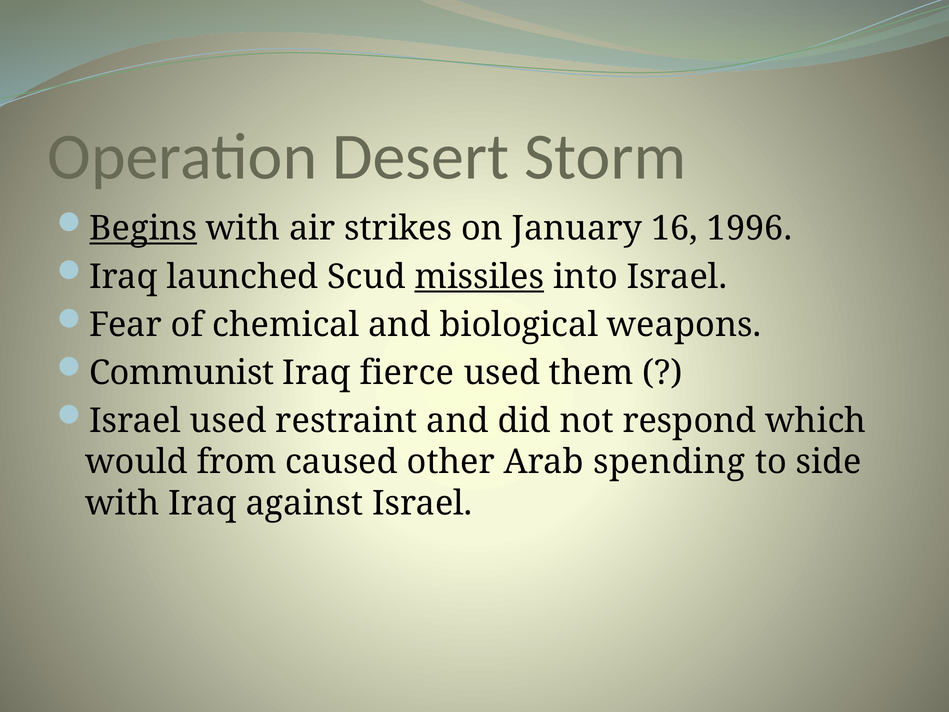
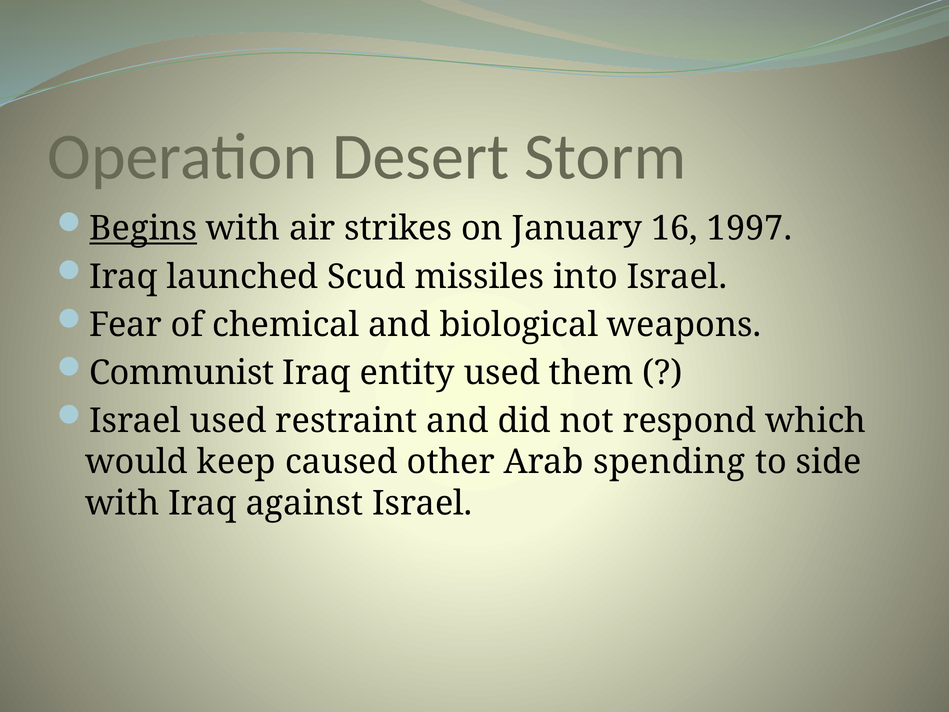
1996: 1996 -> 1997
missiles underline: present -> none
fierce: fierce -> entity
from: from -> keep
